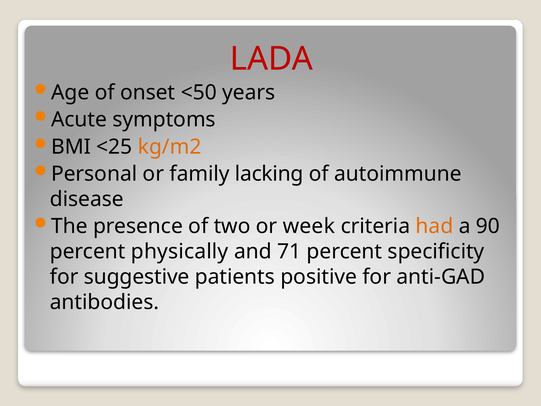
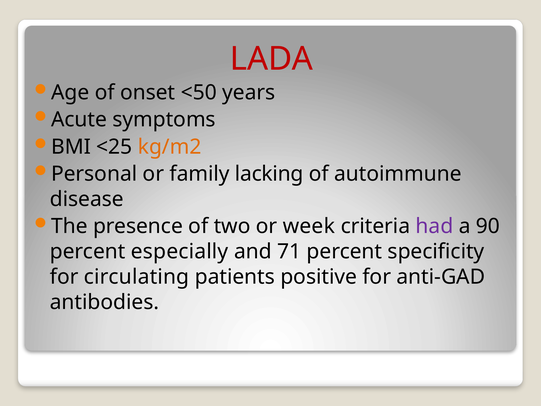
had colour: orange -> purple
physically: physically -> especially
suggestive: suggestive -> circulating
